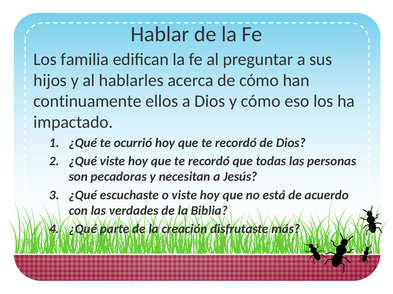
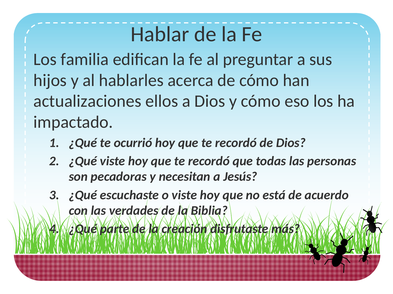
continuamente: continuamente -> actualizaciones
